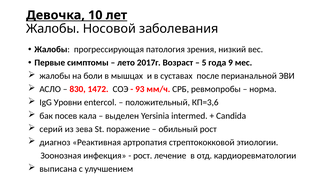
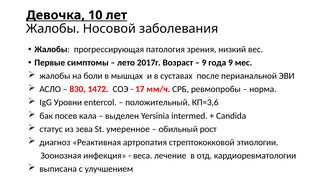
5 at (204, 63): 5 -> 9
93: 93 -> 17
серий: серий -> статус
поражение: поражение -> умеренное
рост at (143, 156): рост -> веса
